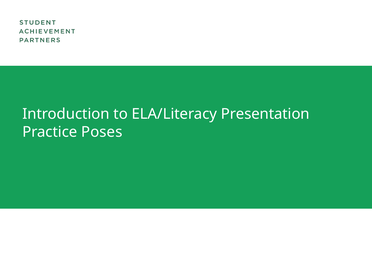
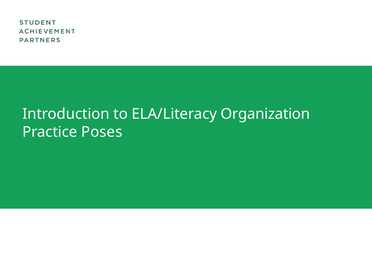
Presentation: Presentation -> Organization
